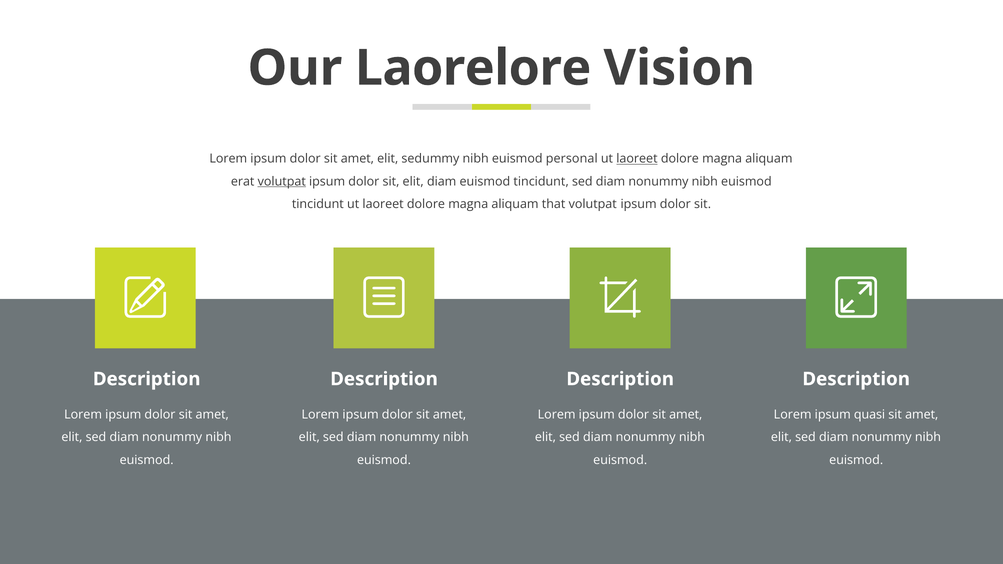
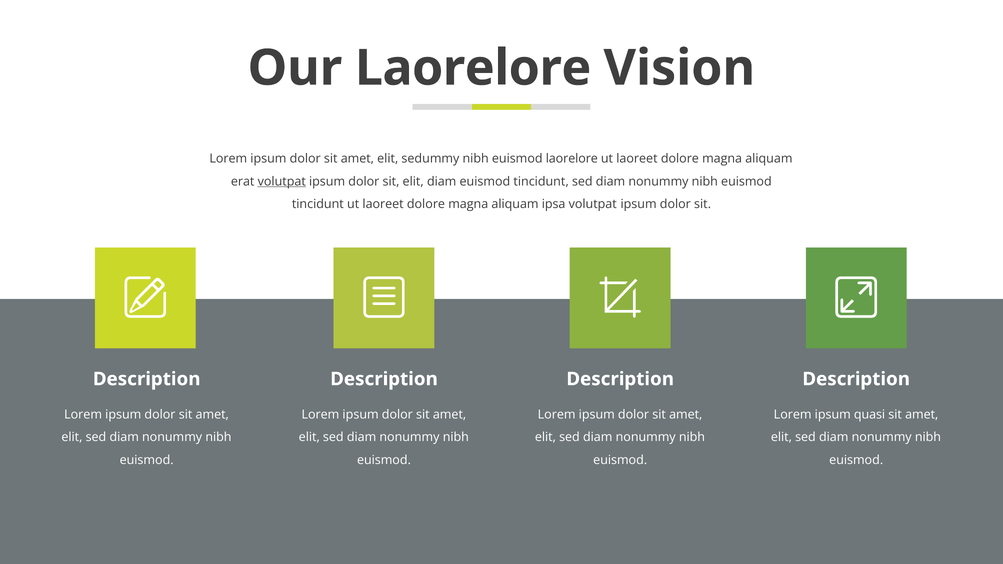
euismod personal: personal -> laorelore
laoreet at (637, 159) underline: present -> none
that: that -> ipsa
